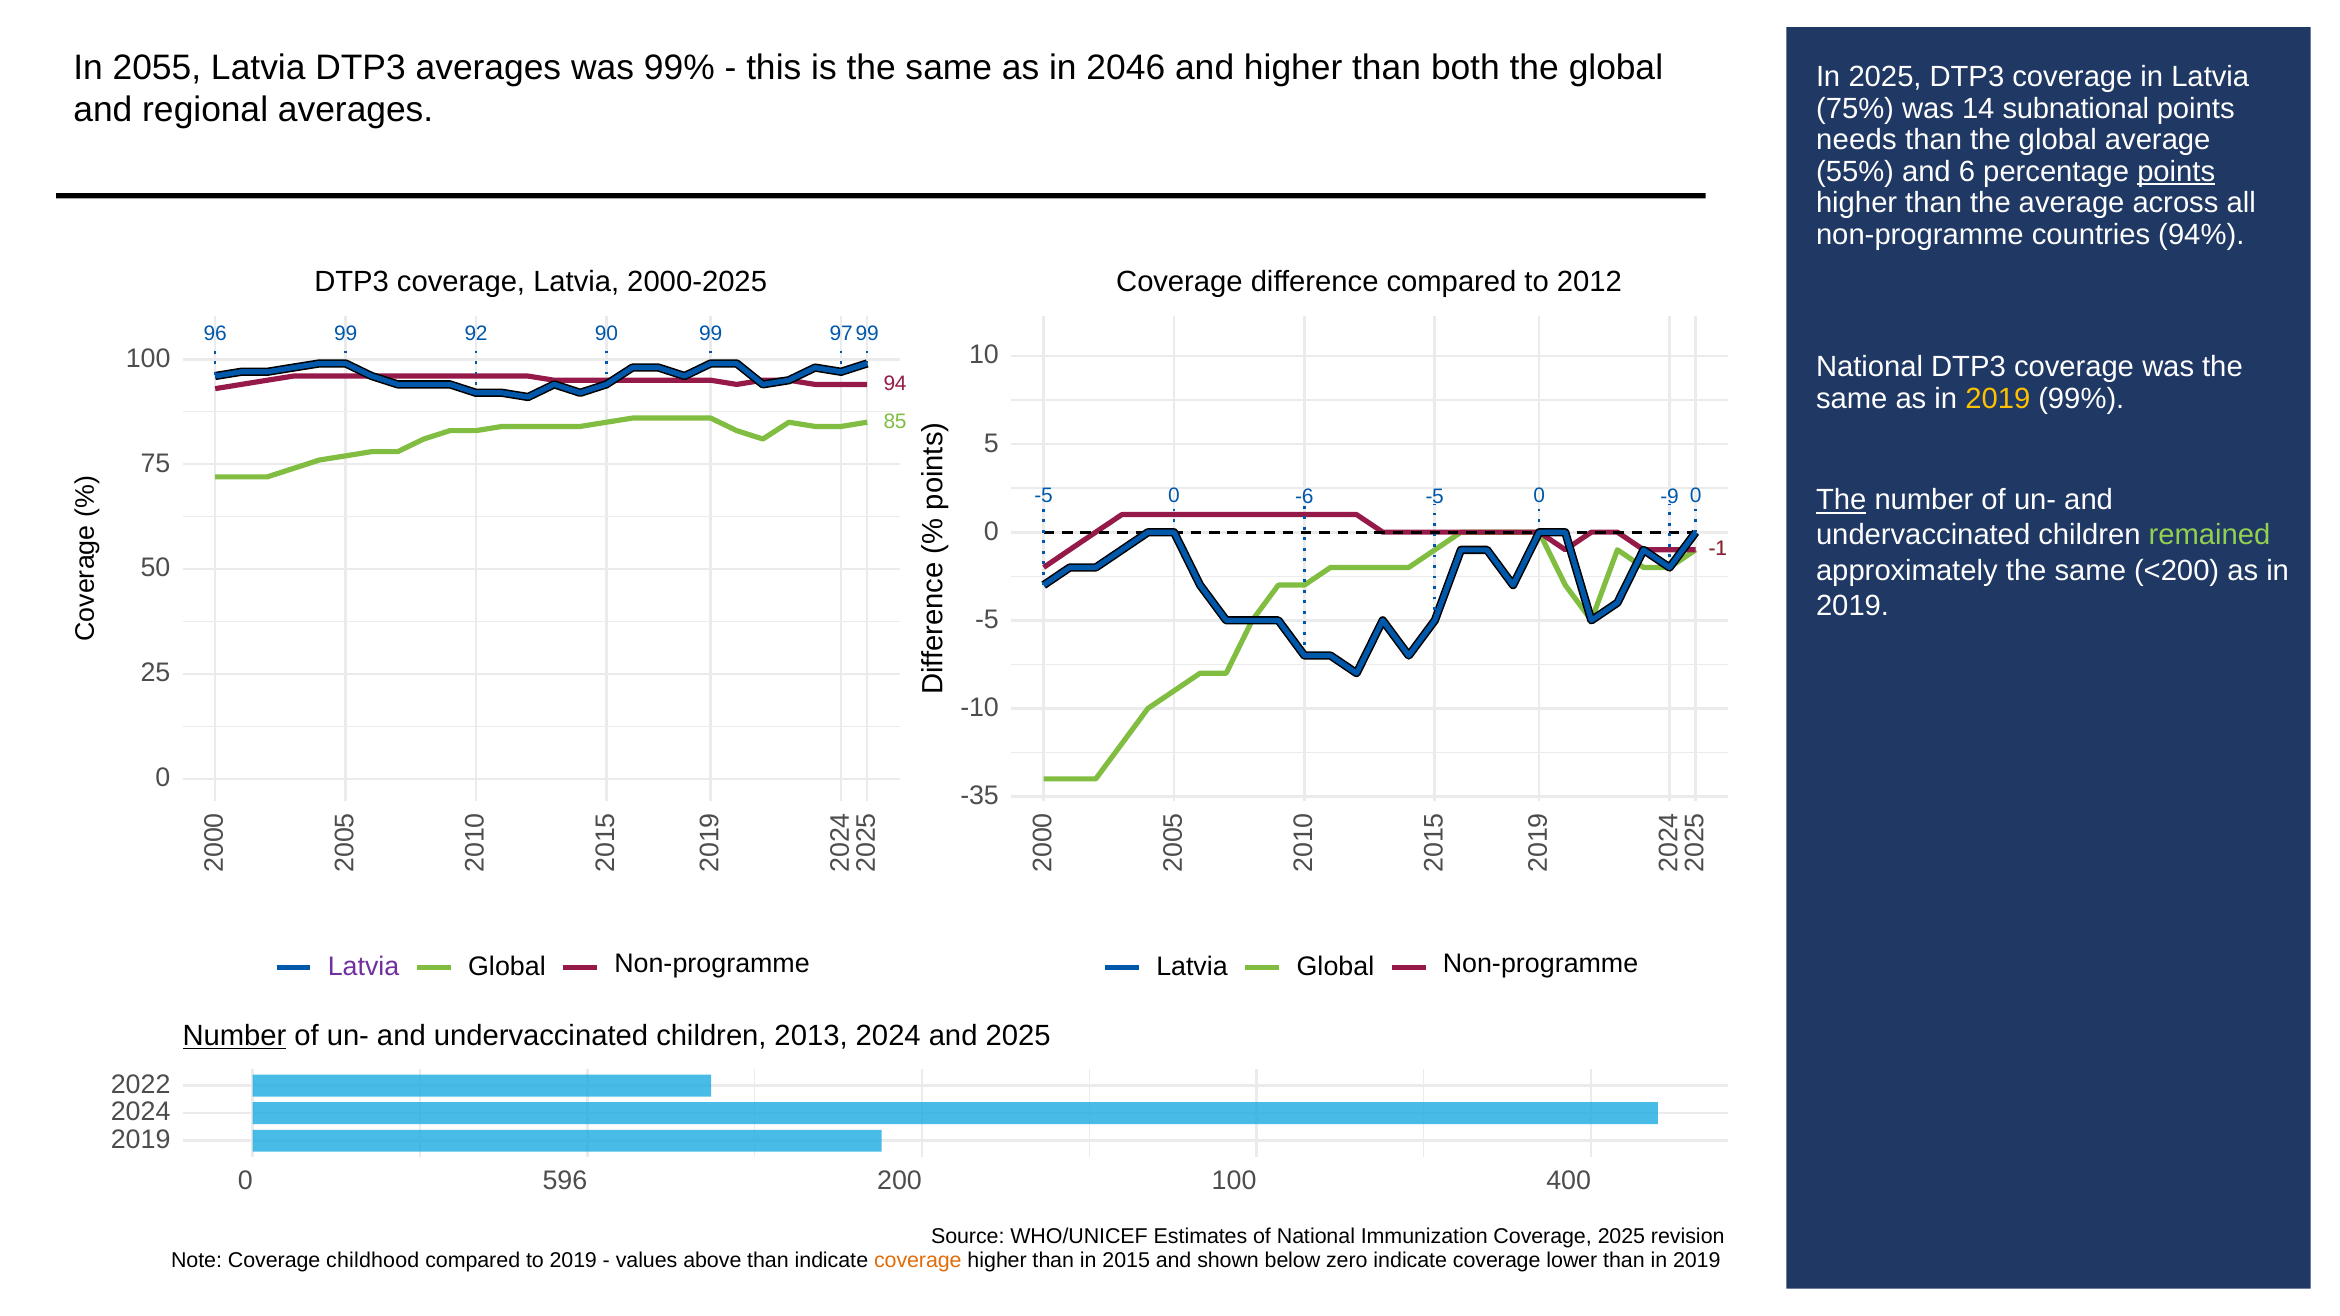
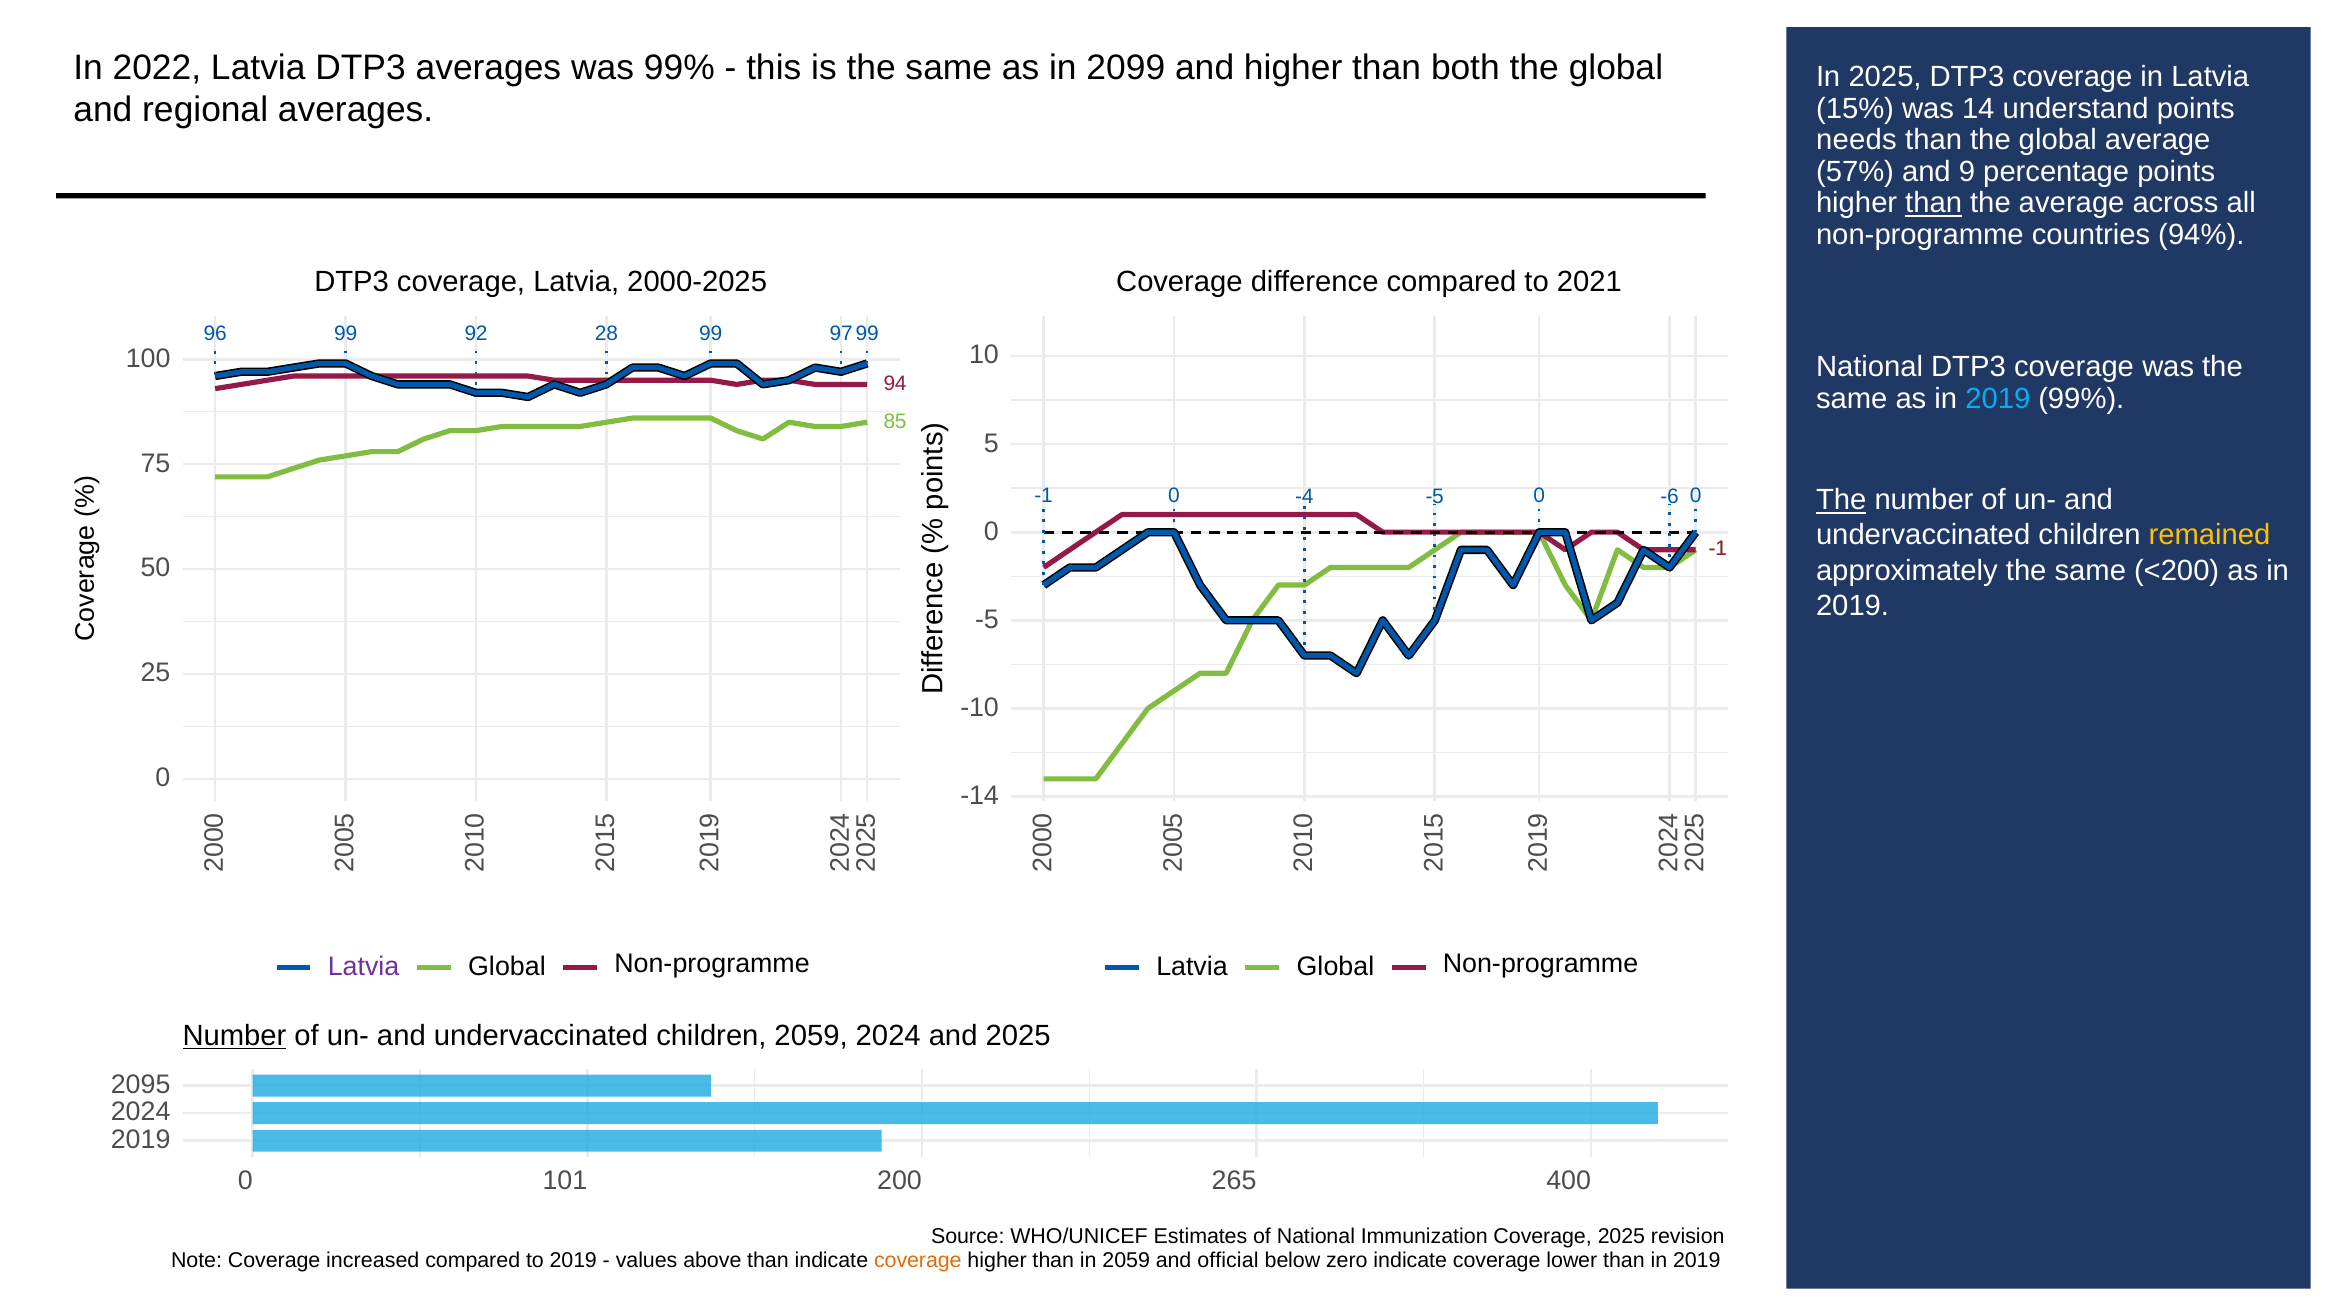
2055: 2055 -> 2022
2046: 2046 -> 2099
75%: 75% -> 15%
subnational: subnational -> understand
55%: 55% -> 57%
and 6: 6 -> 9
points at (2176, 172) underline: present -> none
than at (1934, 203) underline: none -> present
2012: 2012 -> 2021
90: 90 -> 28
2019 at (1998, 399) colour: yellow -> light blue
-5 at (1044, 496): -5 -> -1
-6: -6 -> -4
-9: -9 -> -6
remained colour: light green -> yellow
-35: -35 -> -14
children 2013: 2013 -> 2059
2022: 2022 -> 2095
596: 596 -> 101
200 100: 100 -> 265
childhood: childhood -> increased
in 2015: 2015 -> 2059
shown: shown -> official
